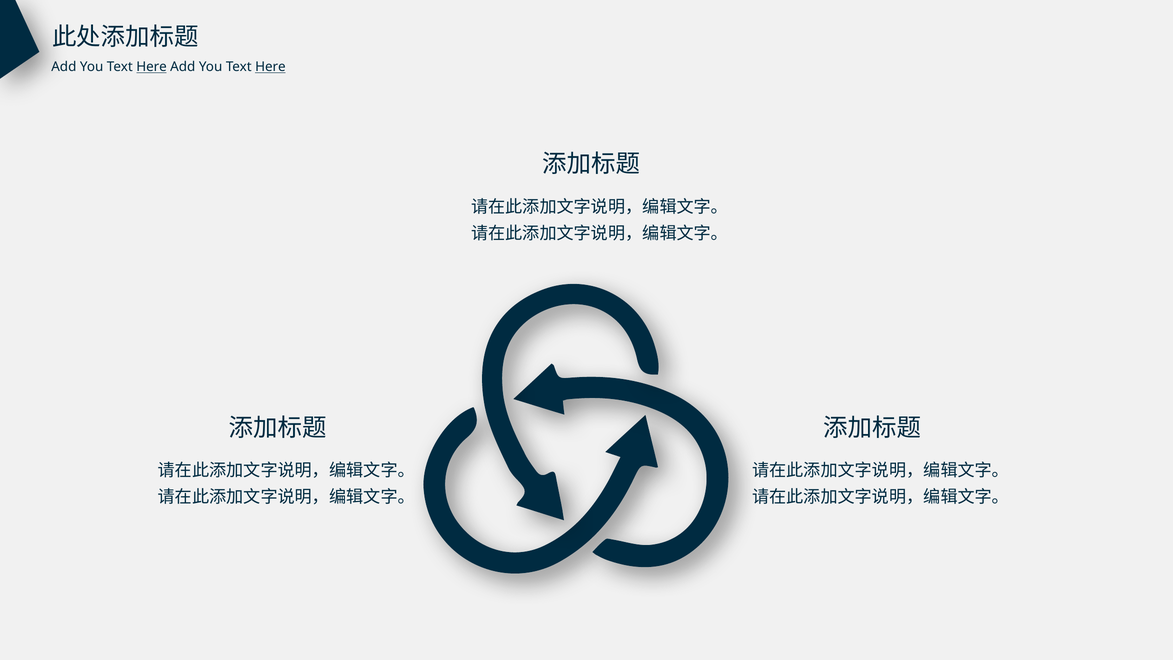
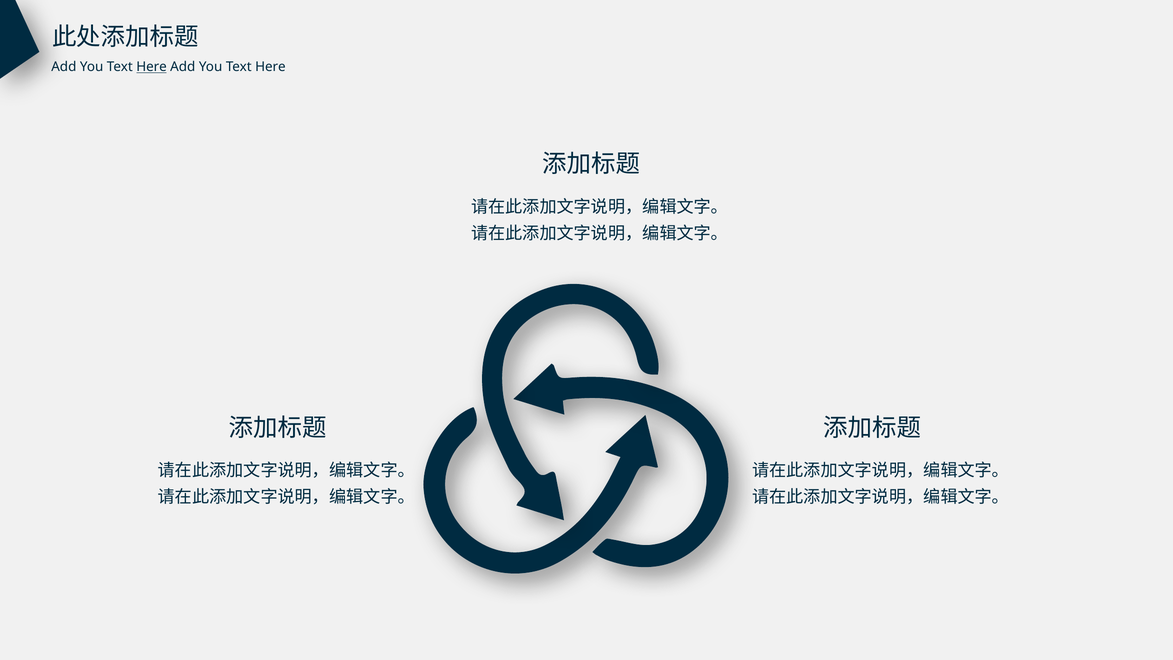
Here at (270, 67) underline: present -> none
